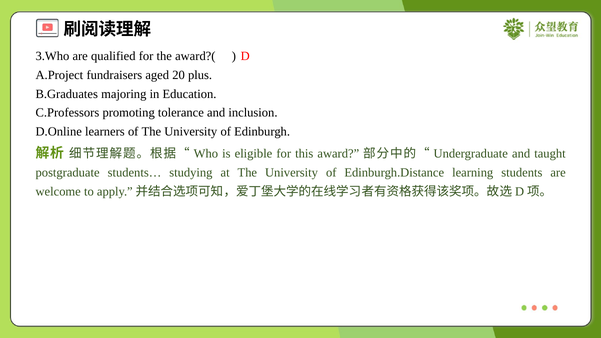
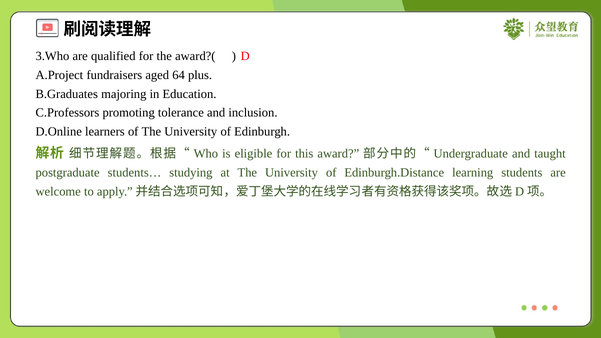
20: 20 -> 64
